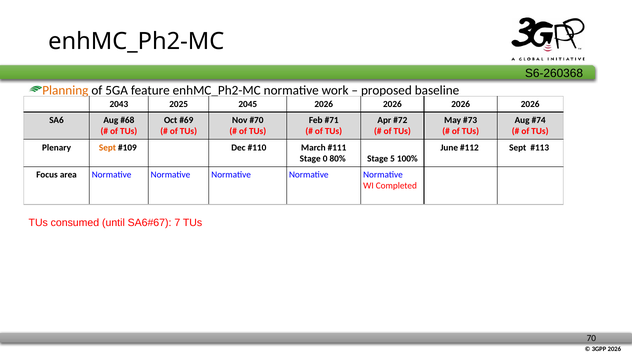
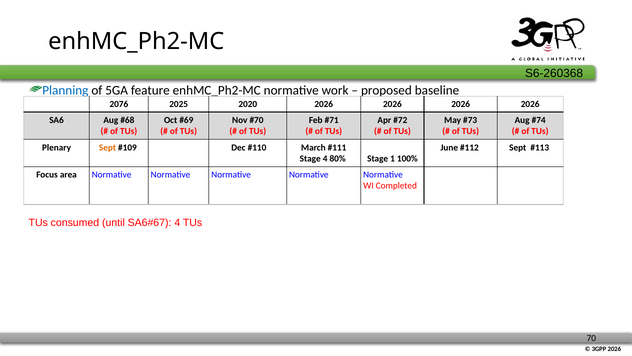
Planning colour: orange -> blue
2043: 2043 -> 2076
2045: 2045 -> 2020
Stage 0: 0 -> 4
5: 5 -> 1
7 at (177, 223): 7 -> 4
